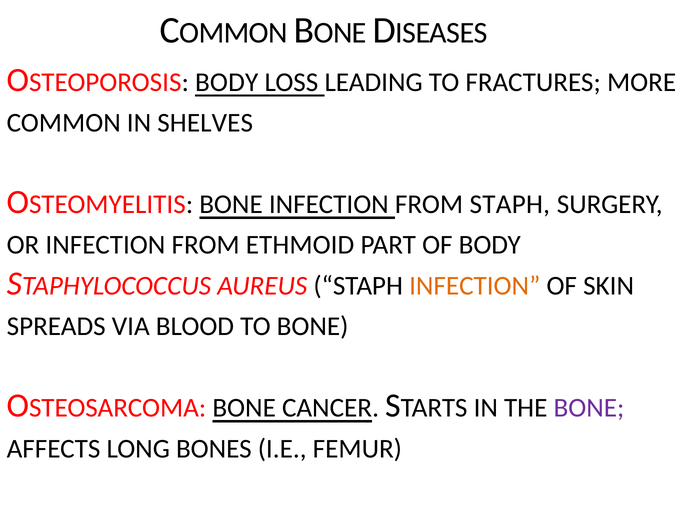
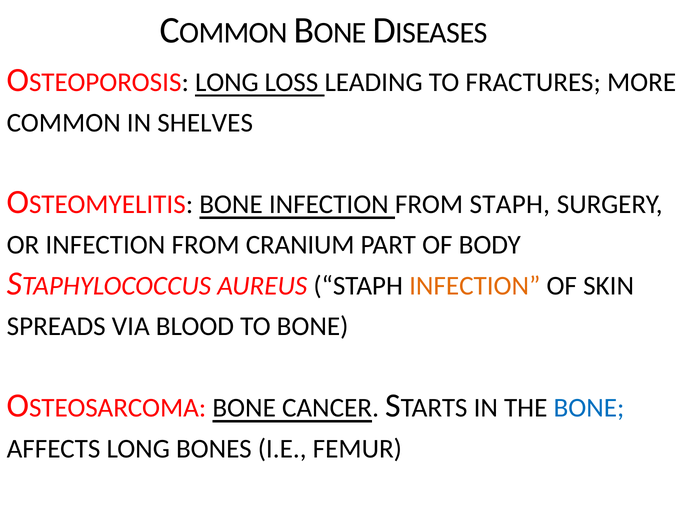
BODY at (227, 82): BODY -> LONG
ETHMOID: ETHMOID -> CRANIUM
BONE at (589, 408) colour: purple -> blue
